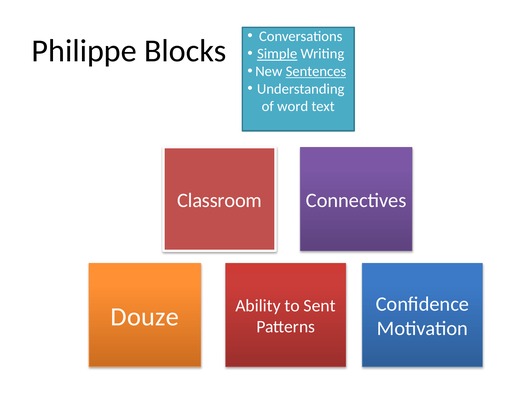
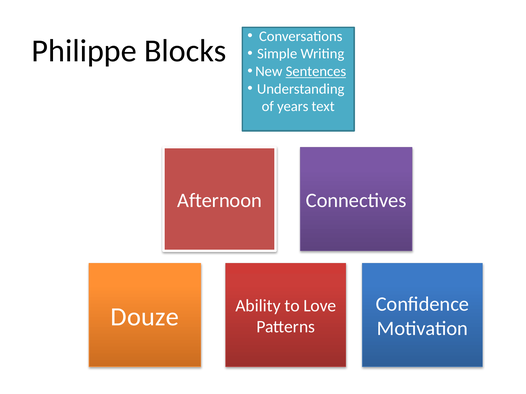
Simple underline: present -> none
word: word -> years
Classroom: Classroom -> Afternoon
Sent: Sent -> Love
